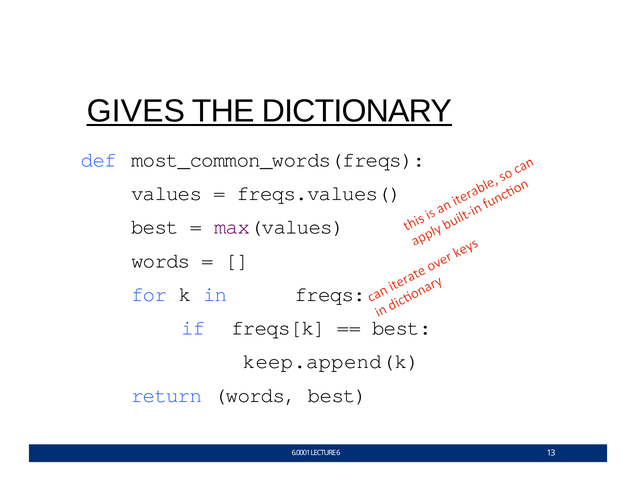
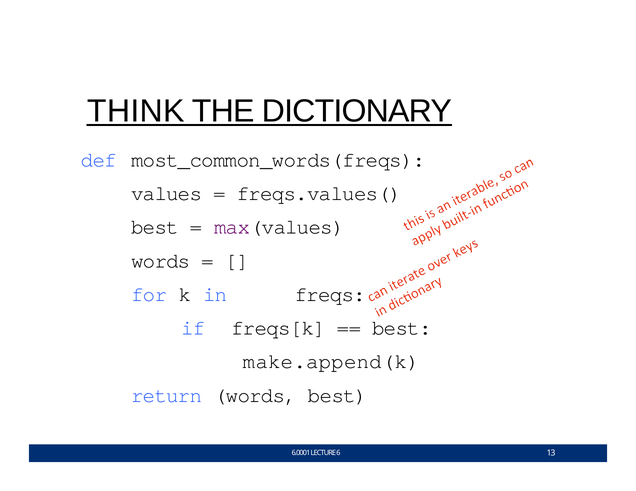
GIVES: GIVES -> THINK
keep.append(k: keep.append(k -> make.append(k
